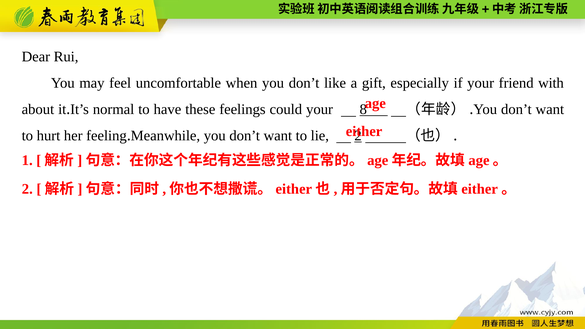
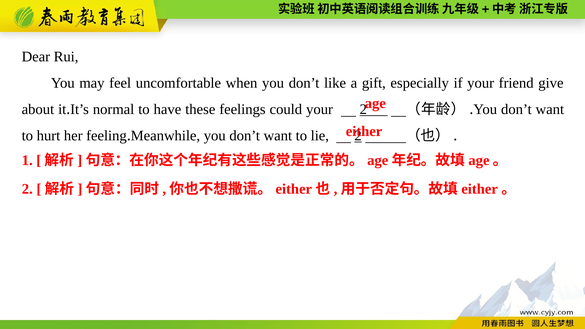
with: with -> give
your 8: 8 -> 2
